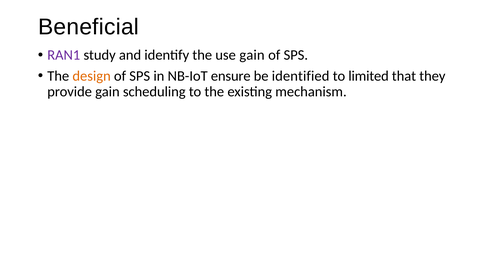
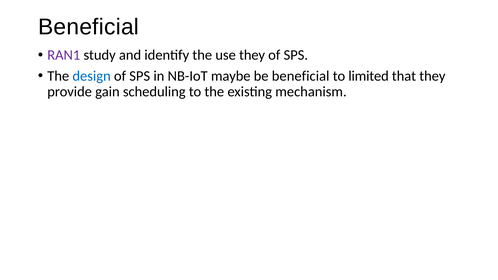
use gain: gain -> they
design colour: orange -> blue
ensure: ensure -> maybe
be identified: identified -> beneficial
